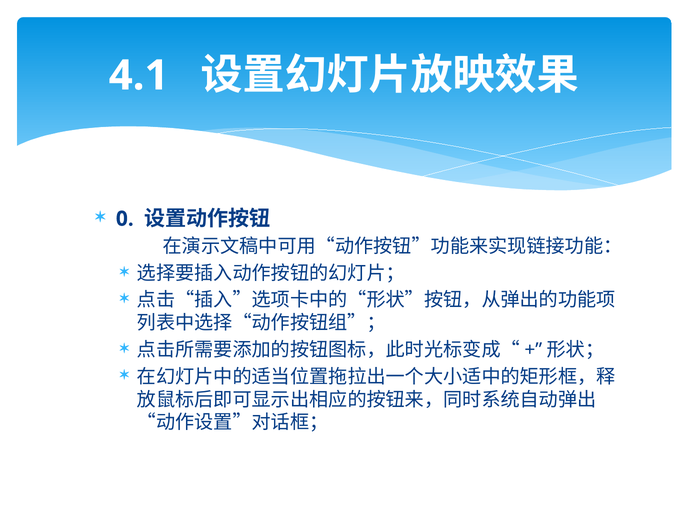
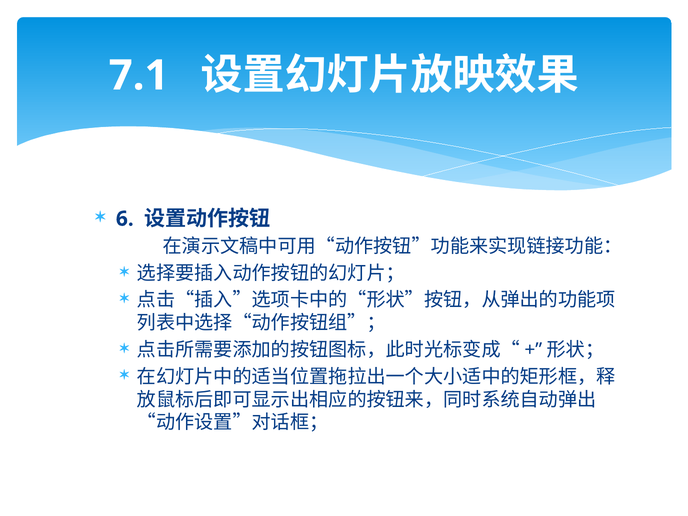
4.1: 4.1 -> 7.1
0: 0 -> 6
